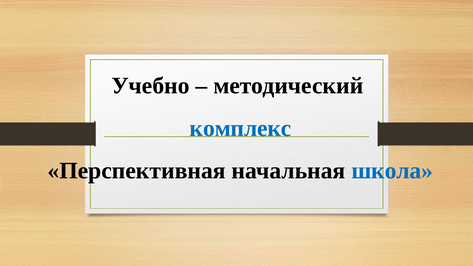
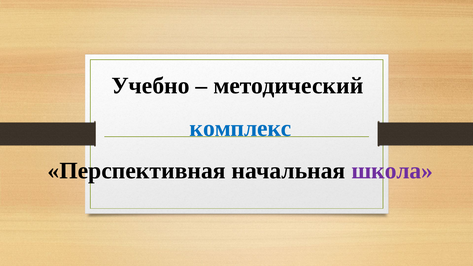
школа colour: blue -> purple
